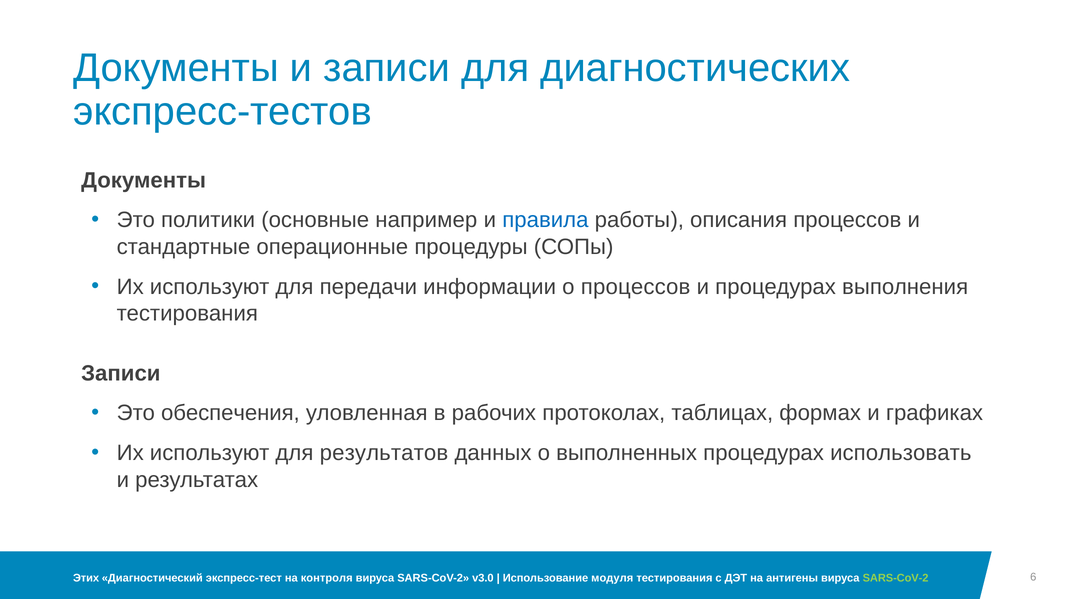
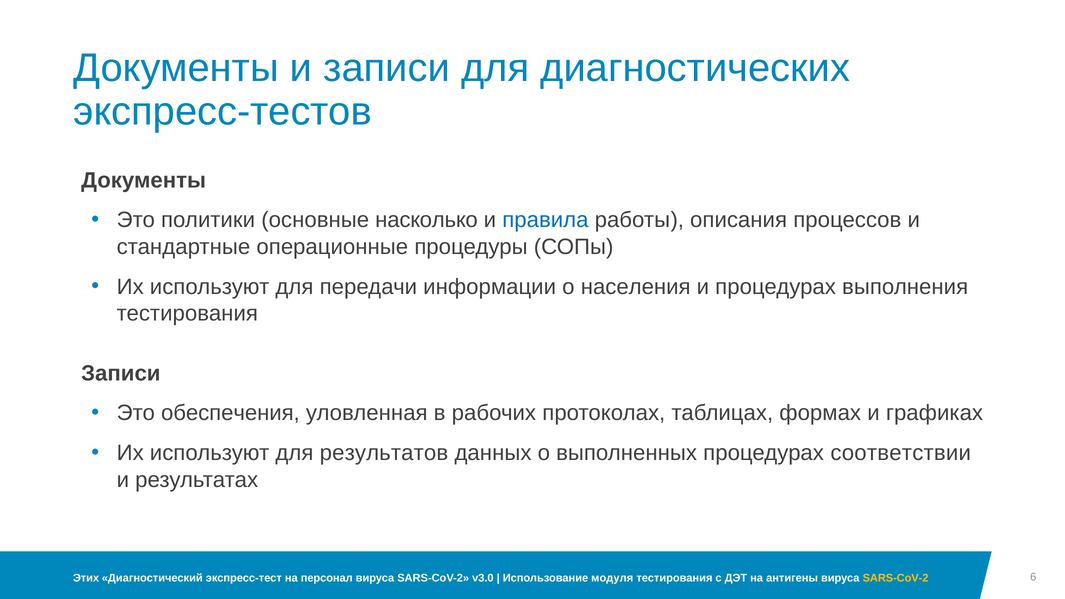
например: например -> насколько
о процессов: процессов -> населения
использовать: использовать -> соответствии
контроля: контроля -> персонал
SARS-CoV-2 at (896, 578) colour: light green -> yellow
